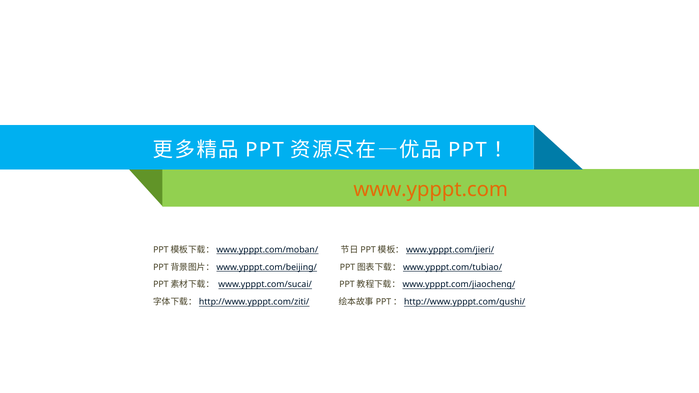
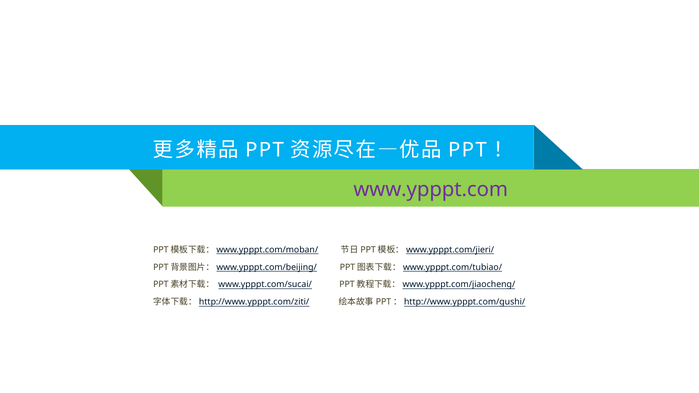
www.ypppt.com colour: orange -> purple
